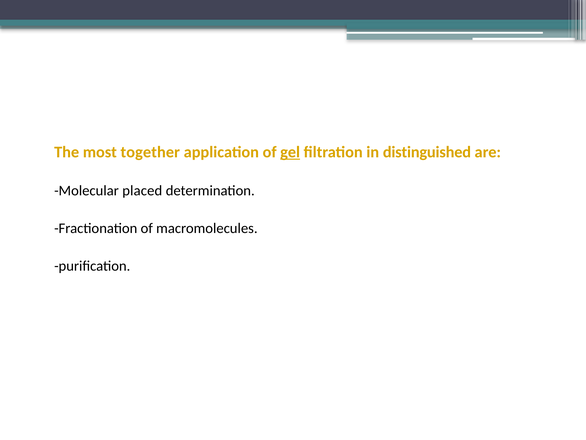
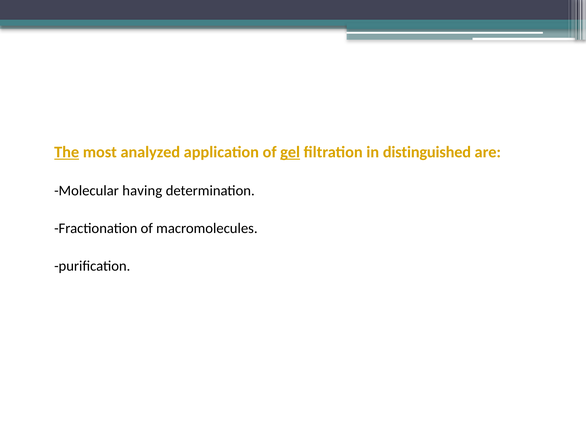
The underline: none -> present
together: together -> analyzed
placed: placed -> having
